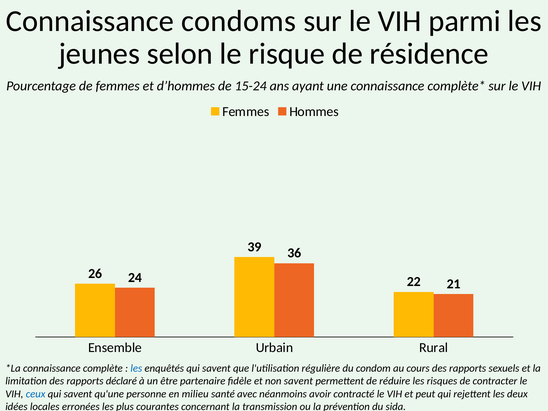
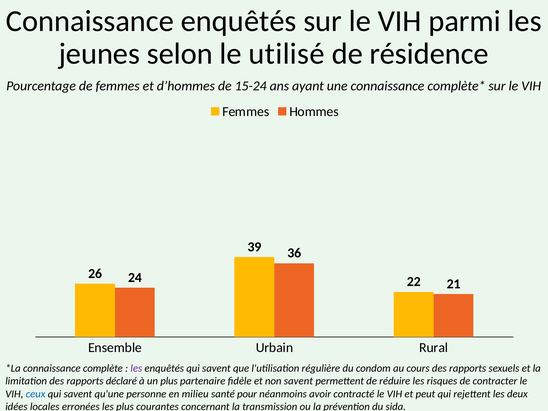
Connaissance condoms: condoms -> enquêtés
risque: risque -> utilisé
les at (136, 368) colour: blue -> purple
un être: être -> plus
avec: avec -> pour
